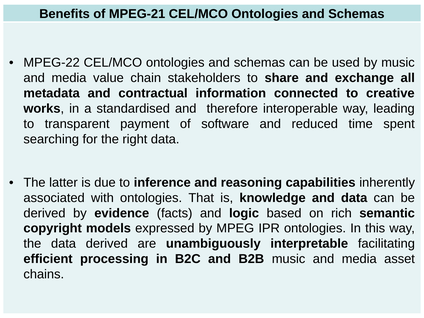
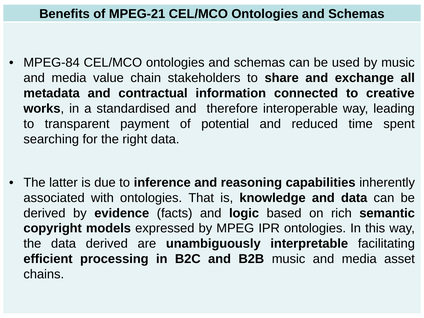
MPEG-22: MPEG-22 -> MPEG-84
software: software -> potential
